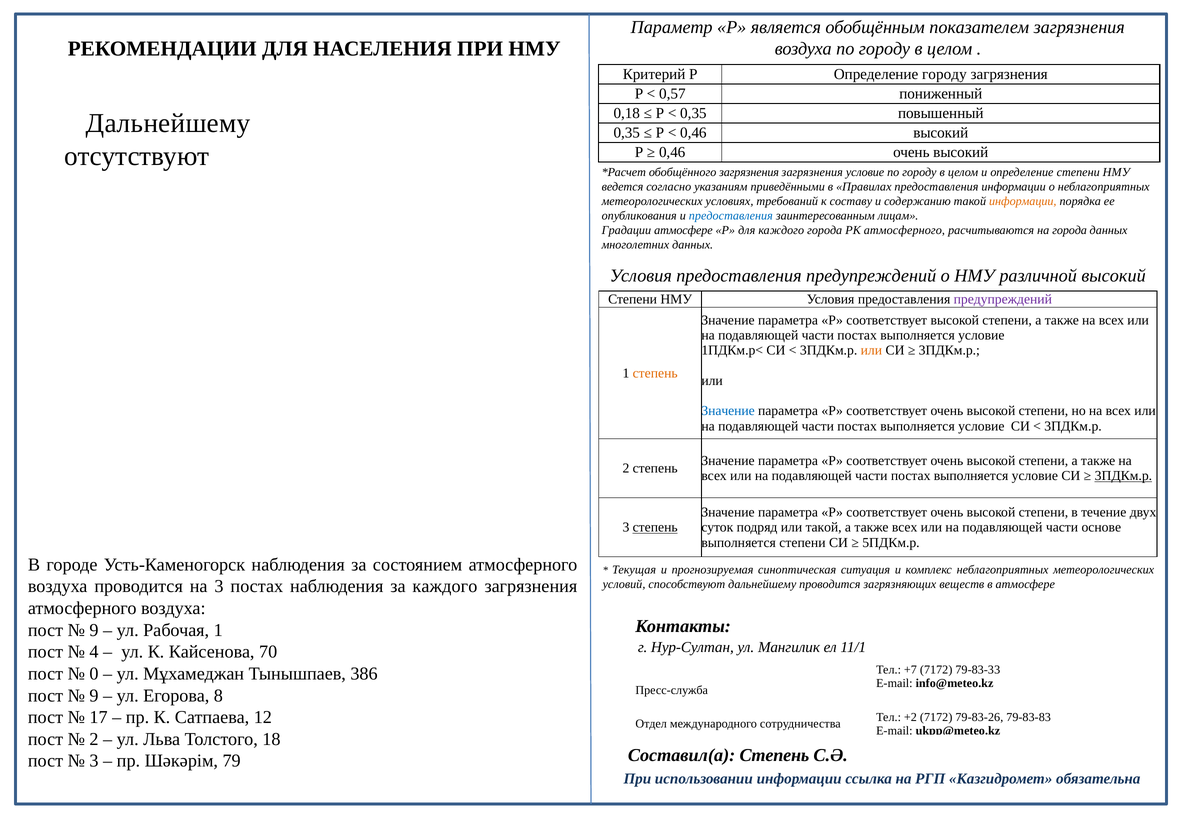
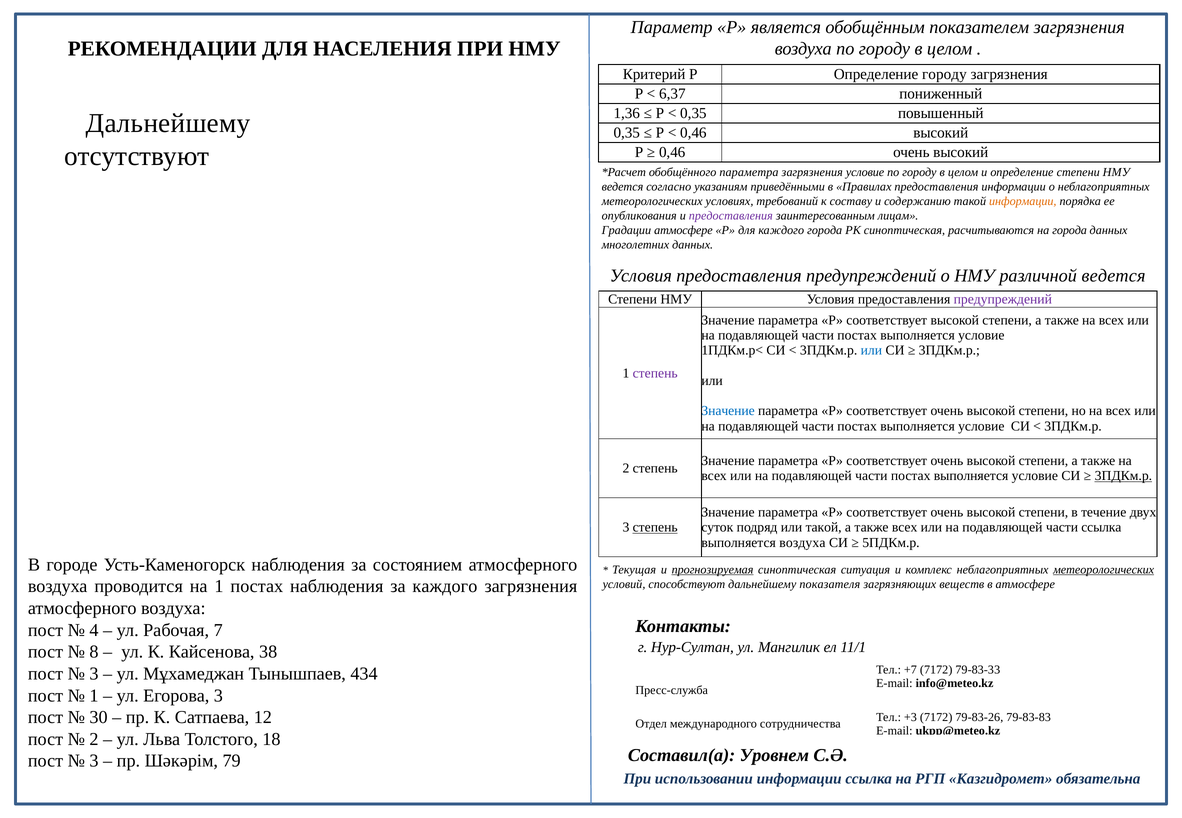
0,57: 0,57 -> 6,37
0,18: 0,18 -> 1,36
обобщённого загрязнения: загрязнения -> параметра
предоставления at (731, 216) colour: blue -> purple
РК атмосферного: атмосферного -> синоптическая
различной высокий: высокий -> ведется
или at (871, 351) colour: orange -> blue
степень at (655, 373) colour: orange -> purple
части основе: основе -> ссылка
выполняется степени: степени -> воздуха
прогнозируемая underline: none -> present
метеорологических at (1104, 570) underline: none -> present
на 3: 3 -> 1
дальнейшему проводится: проводится -> показателя
9 at (94, 630): 9 -> 4
Рабочая 1: 1 -> 7
4: 4 -> 8
70: 70 -> 38
0 at (94, 674): 0 -> 3
386: 386 -> 434
9 at (94, 696): 9 -> 1
Егорова 8: 8 -> 3
17: 17 -> 30
+2: +2 -> +3
Составил(а Степень: Степень -> Уровнем
